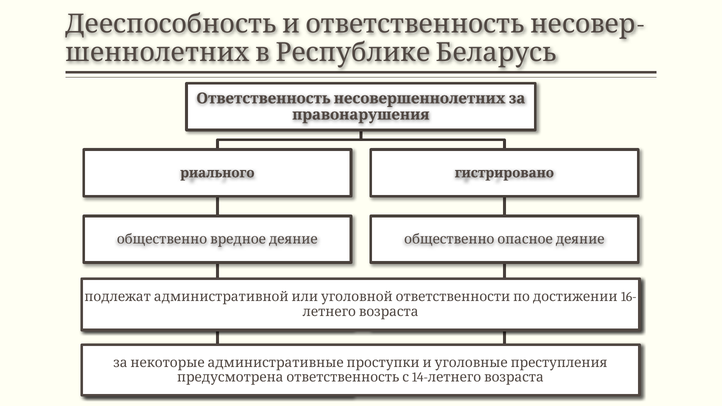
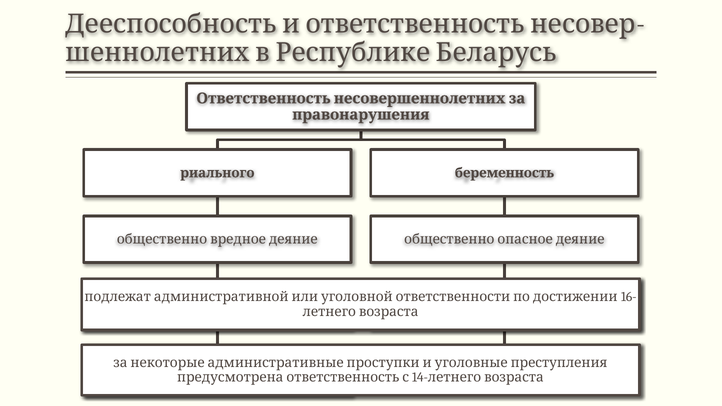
гистрировано: гистрировано -> беременность
